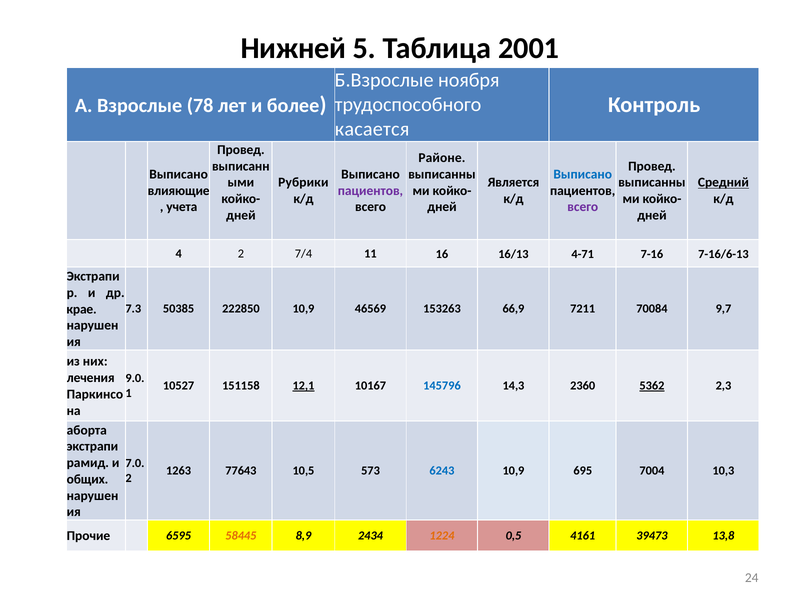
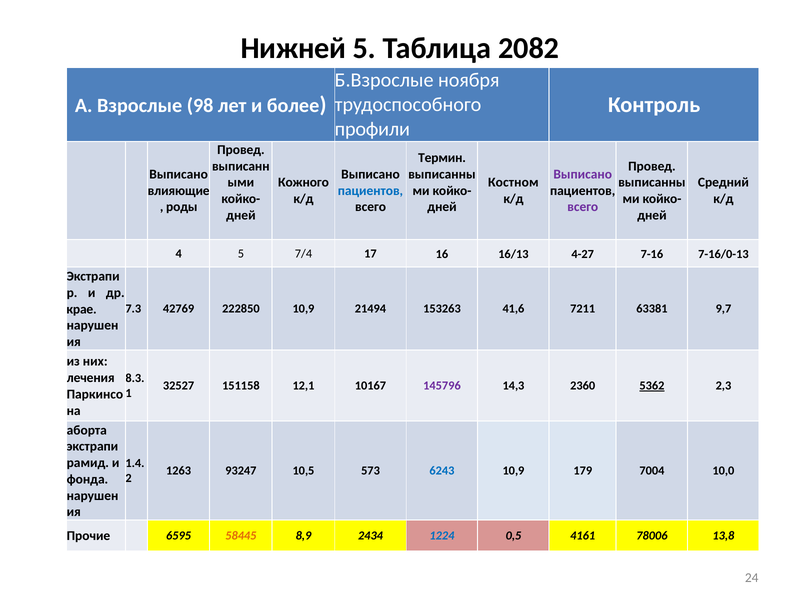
2001: 2001 -> 2082
78: 78 -> 98
касается: касается -> профили
Районе: Районе -> Термин
Выписано at (583, 174) colour: blue -> purple
Рубрики: Рубрики -> Кожного
Является: Является -> Костном
Средний underline: present -> none
пациентов at (370, 191) colour: purple -> blue
учета: учета -> роды
4 2: 2 -> 5
11: 11 -> 17
4-71: 4-71 -> 4-27
7-16/6-13: 7-16/6-13 -> 7-16/0-13
50385: 50385 -> 42769
46569: 46569 -> 21494
66,9: 66,9 -> 41,6
70084: 70084 -> 63381
9.0: 9.0 -> 8.3
10527: 10527 -> 32527
12,1 underline: present -> none
145796 colour: blue -> purple
7.0: 7.0 -> 1.4
77643: 77643 -> 93247
695: 695 -> 179
10,3: 10,3 -> 10,0
общих: общих -> фонда
1224 colour: orange -> blue
39473: 39473 -> 78006
